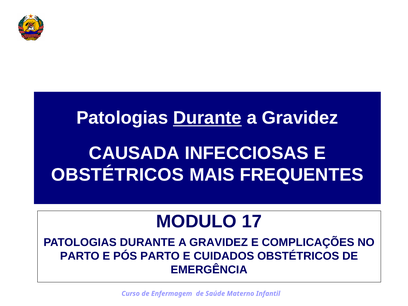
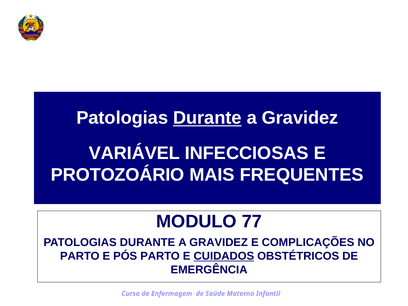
CAUSADA: CAUSADA -> VARIÁVEL
OBSTÉTRICOS at (118, 175): OBSTÉTRICOS -> PROTOZOÁRIO
17: 17 -> 77
CUIDADOS underline: none -> present
